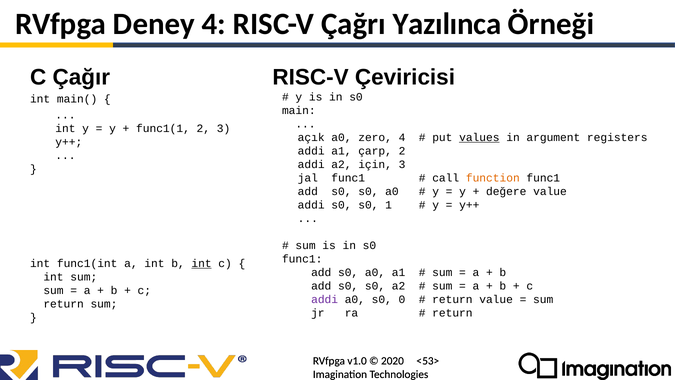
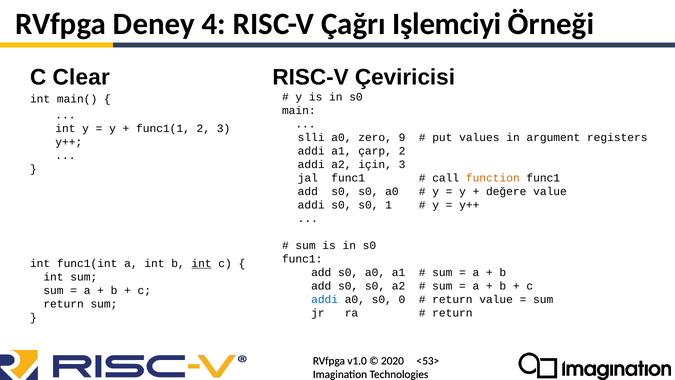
Yazılınca: Yazılınca -> Işlemciyi
Çağır: Çağır -> Clear
açık: açık -> slli
zero 4: 4 -> 9
values underline: present -> none
addi at (325, 299) colour: purple -> blue
